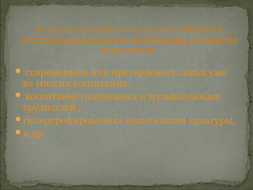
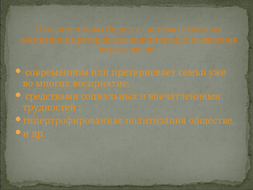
многих воспитания: воспитания -> восприятие
воспитание: воспитание -> средствами
музыкальными: музыкальными -> впечатлениями
политизация культуры: культуры -> обществе
